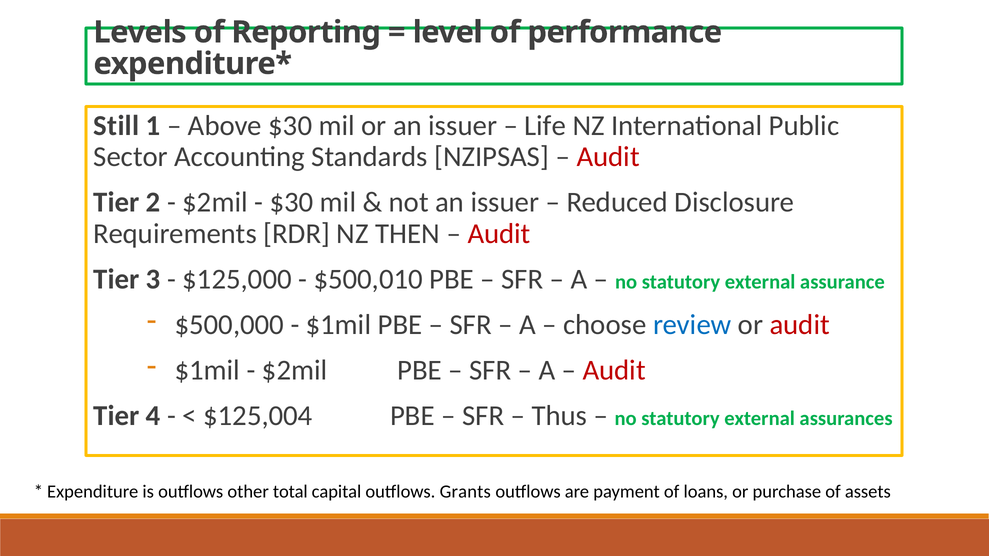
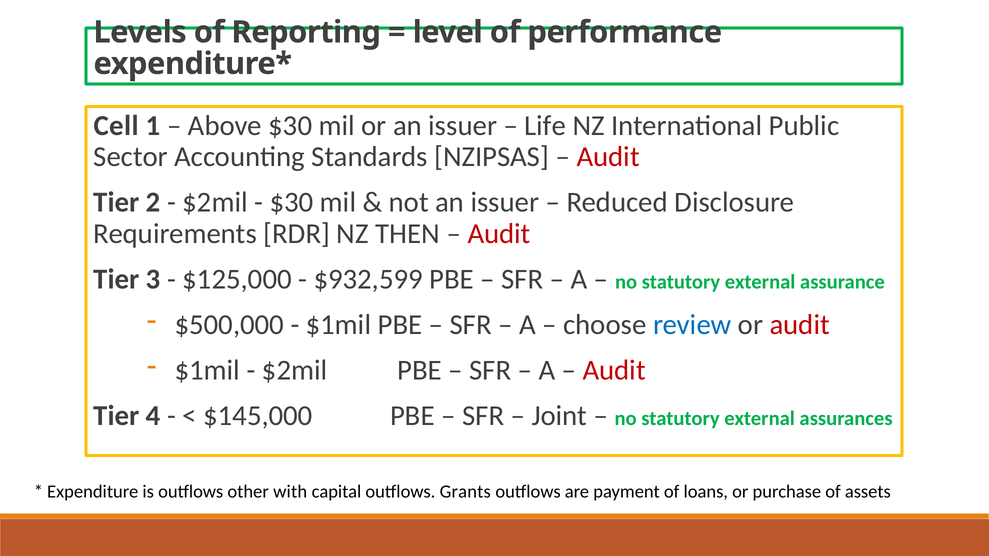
Still: Still -> Cell
$500,010: $500,010 -> $932,599
$125,004: $125,004 -> $145,000
Thus: Thus -> Joint
total: total -> with
